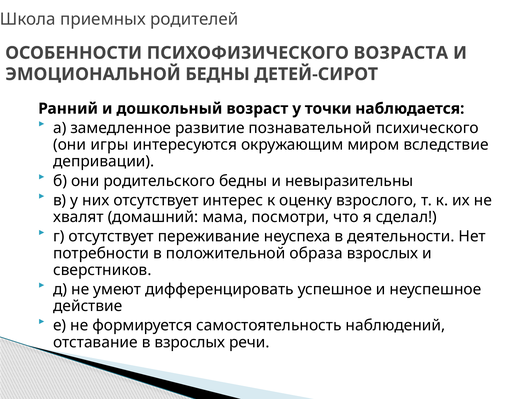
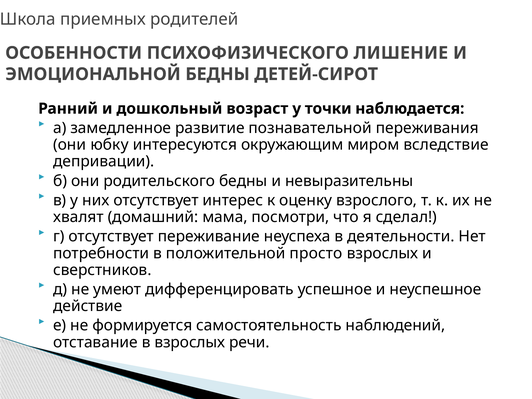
ВОЗРАСТА: ВОЗРАСТА -> ЛИШЕНИЕ
психического: психического -> переживания
игры: игры -> юбку
образа: образа -> просто
